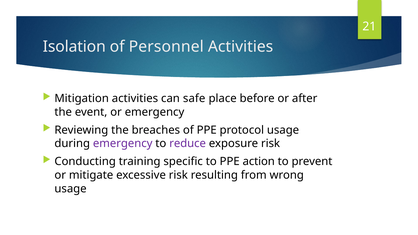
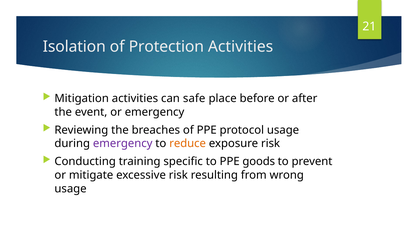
Personnel: Personnel -> Protection
reduce colour: purple -> orange
action: action -> goods
